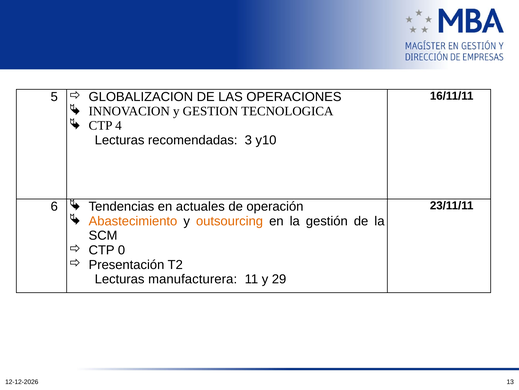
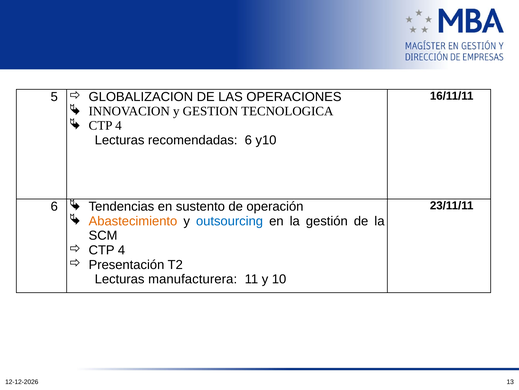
recomendadas 3: 3 -> 6
actuales: actuales -> sustento
outsourcing colour: orange -> blue
0 at (122, 250): 0 -> 4
29: 29 -> 10
